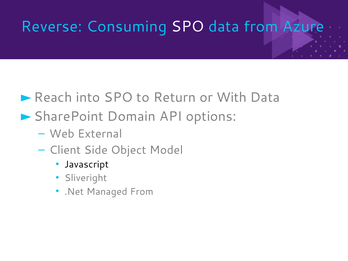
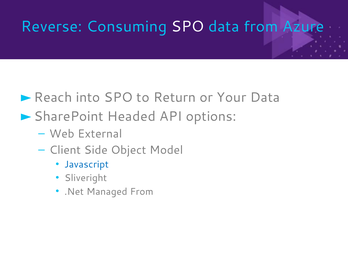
With: With -> Your
Domain: Domain -> Headed
Javascript colour: black -> blue
